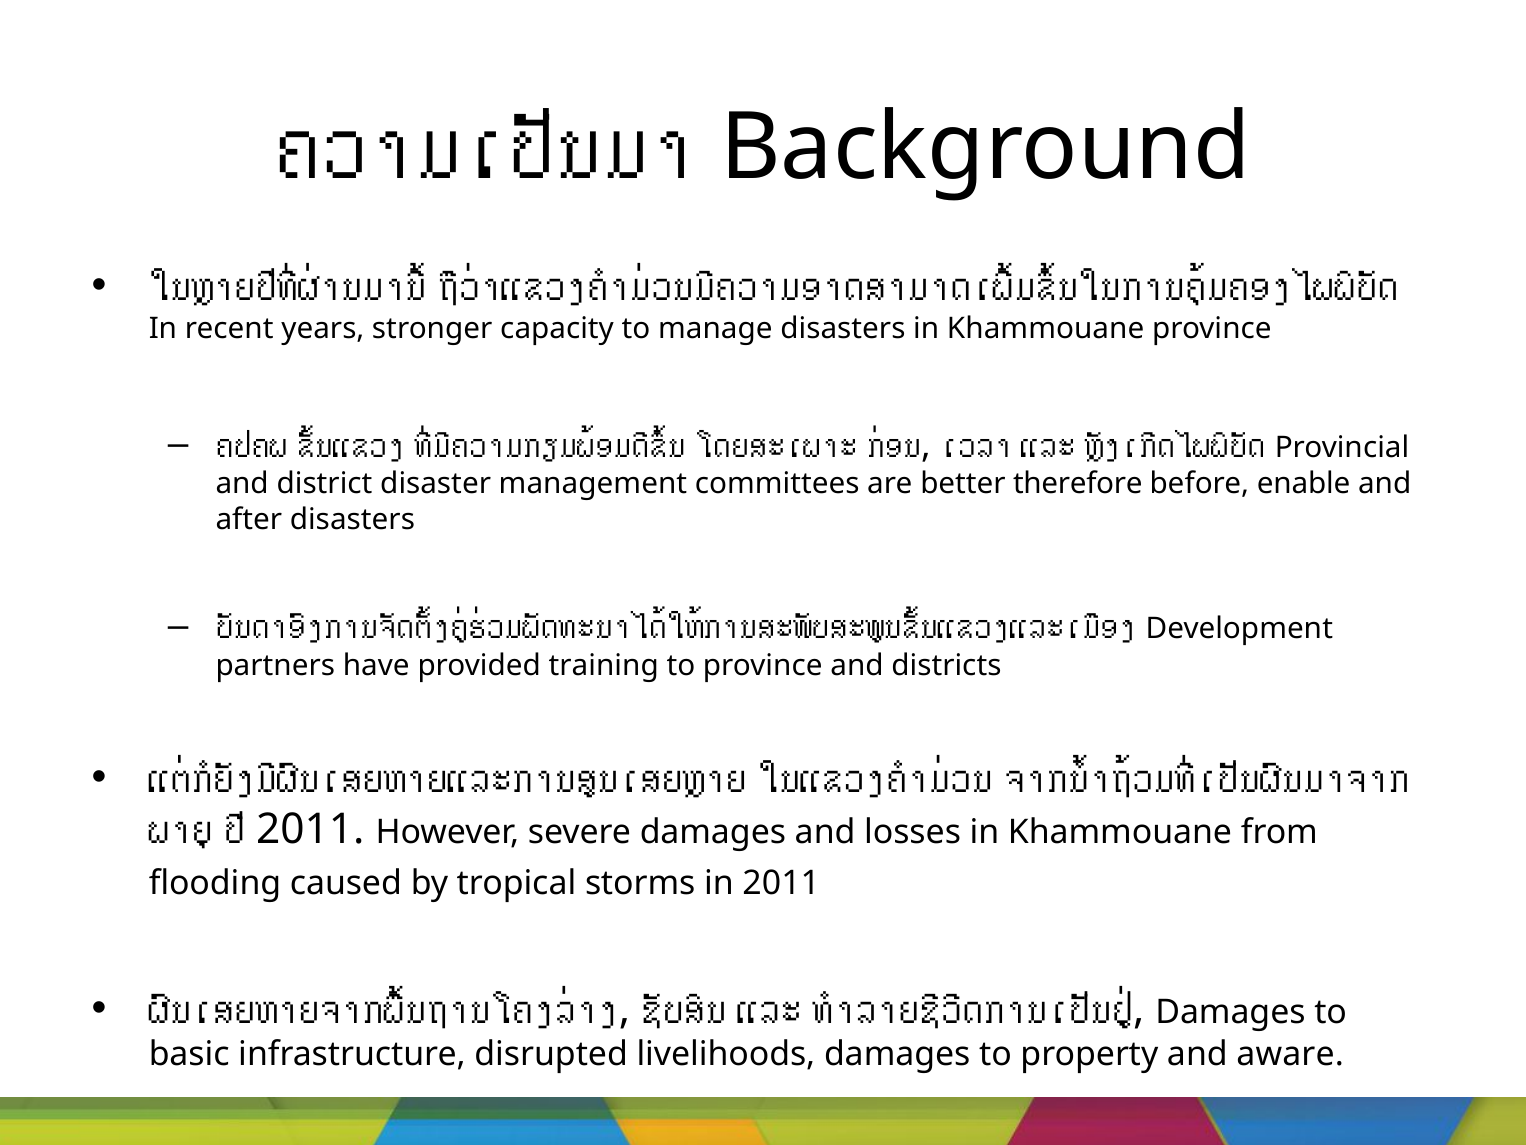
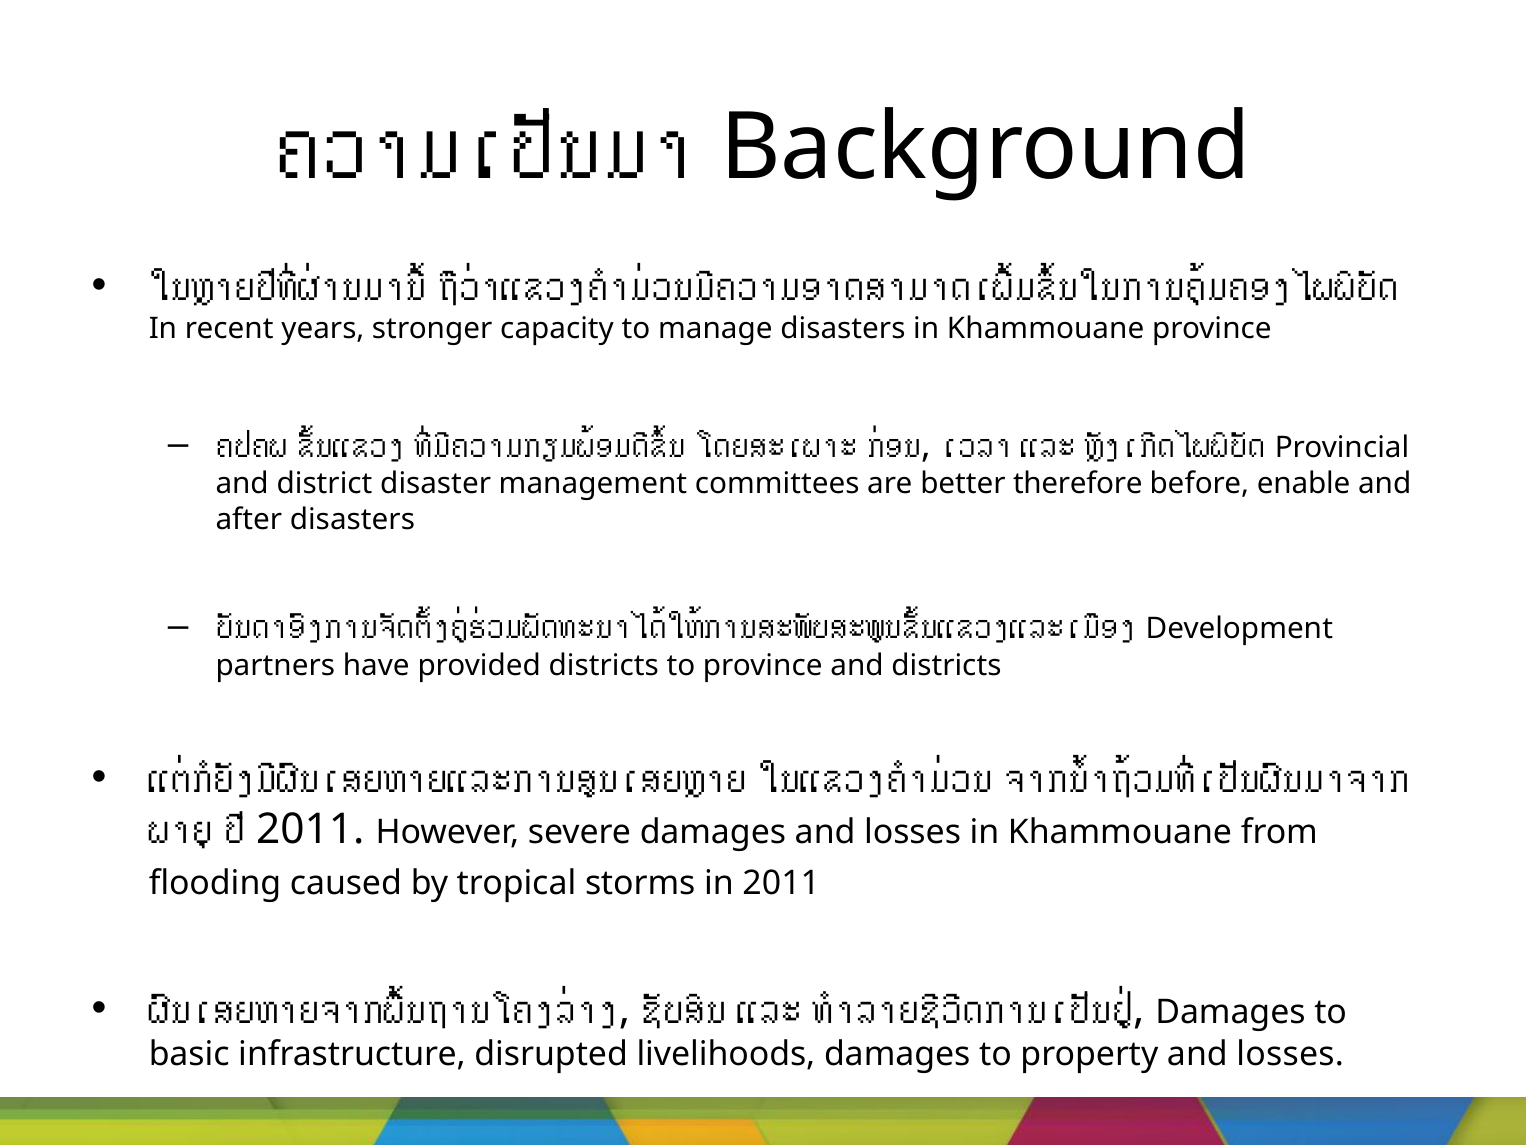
provided training: training -> districts
property and aware: aware -> losses
